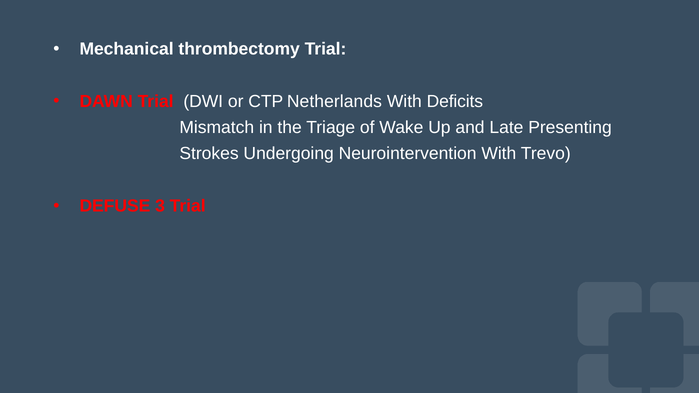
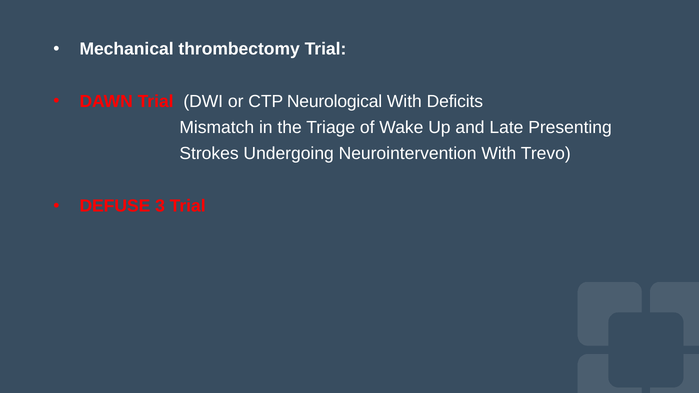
Netherlands: Netherlands -> Neurological
